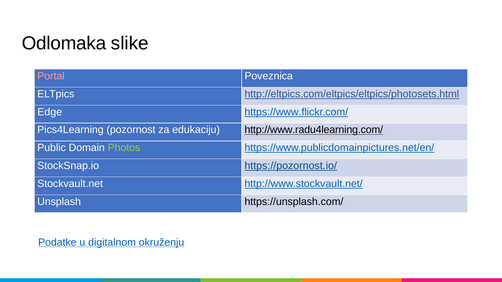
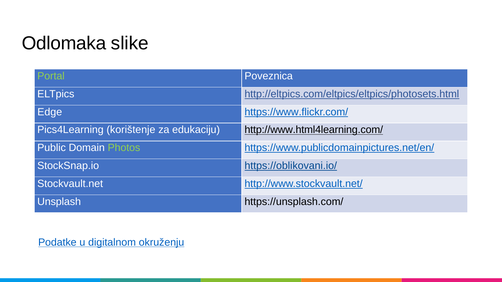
Portal colour: pink -> light green
pozornost: pozornost -> korištenje
http://www.radu4learning.com/: http://www.radu4learning.com/ -> http://www.html4learning.com/
https://pozornost.io/: https://pozornost.io/ -> https://oblikovani.io/
